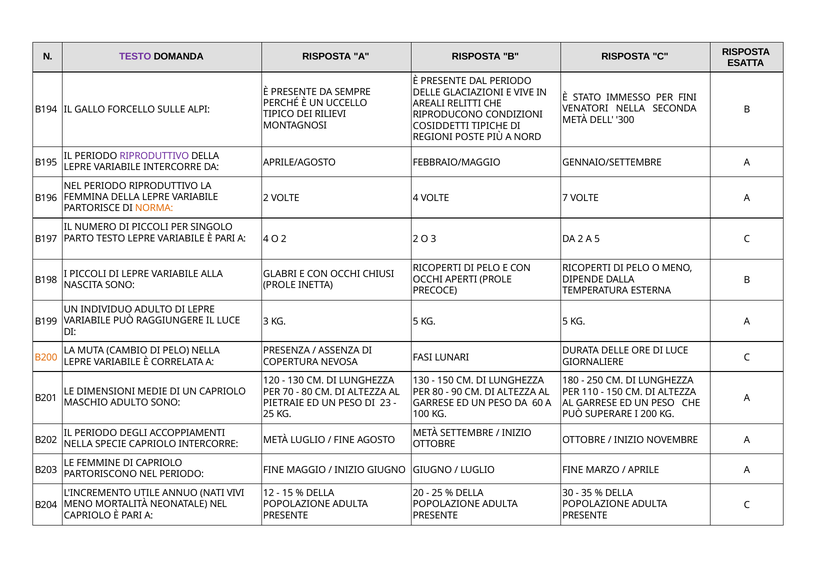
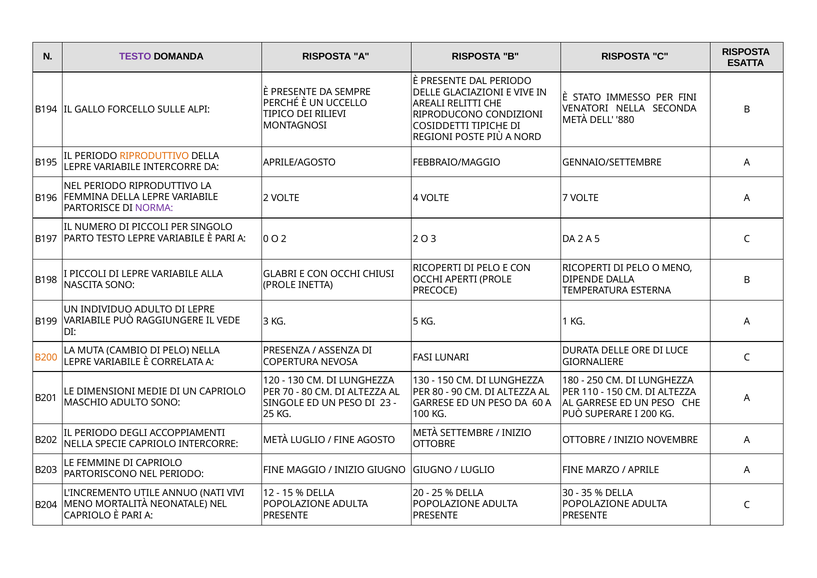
300: 300 -> 880
RIPRODUTTIVO at (154, 156) colour: purple -> orange
NORMA colour: orange -> purple
A 4: 4 -> 0
IL LUCE: LUCE -> VEDE
5 KG 5: 5 -> 1
PIETRAIE: PIETRAIE -> SINGOLE
